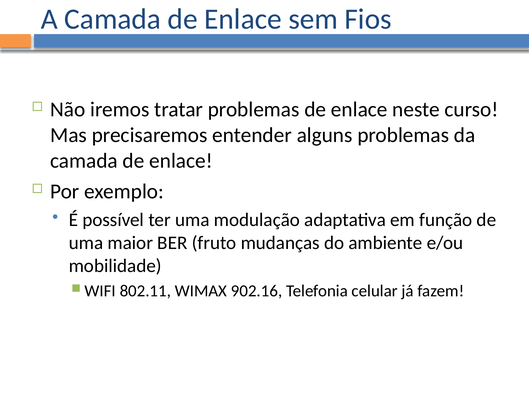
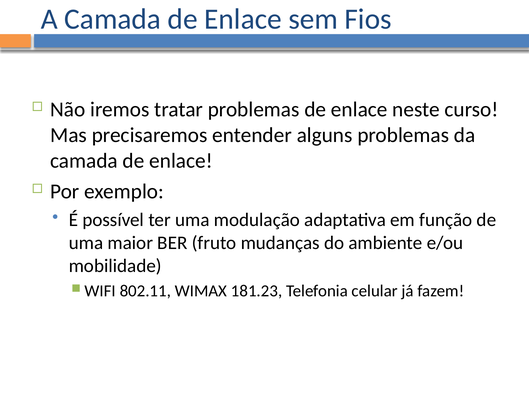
902.16: 902.16 -> 181.23
